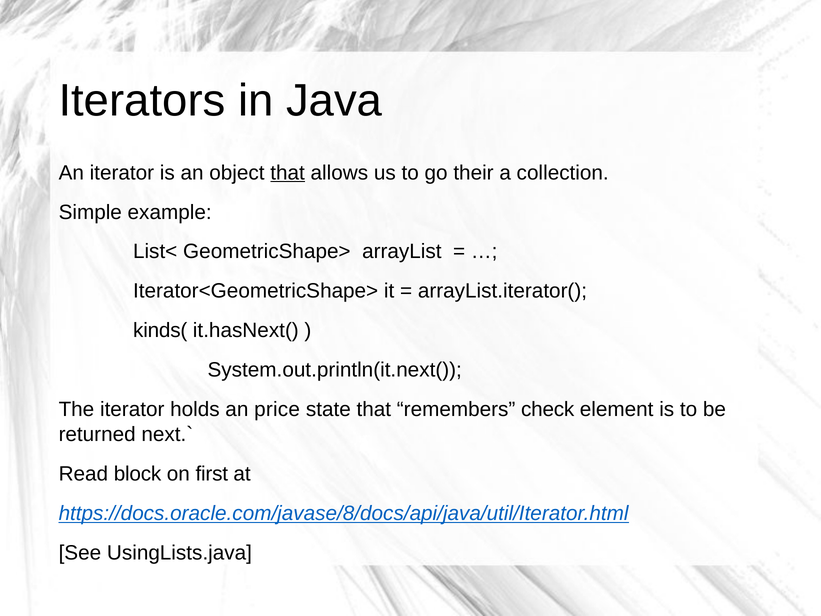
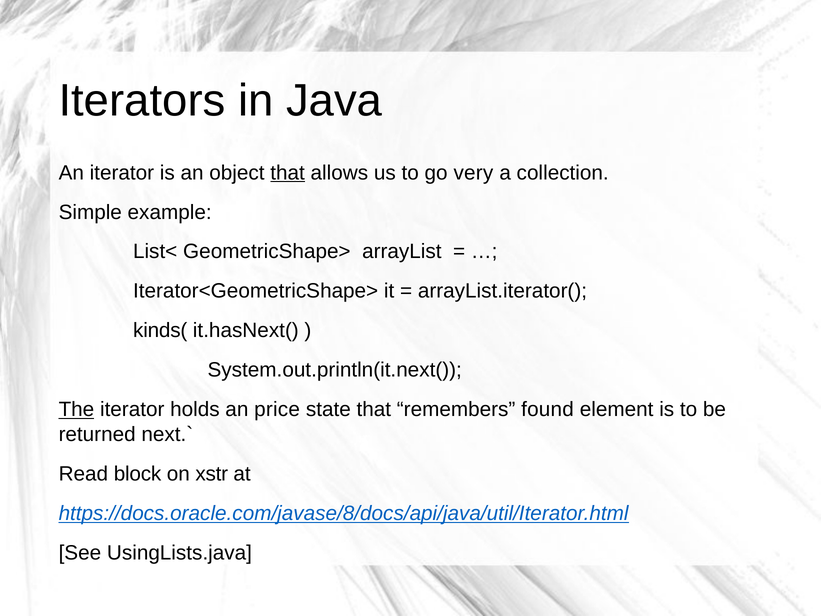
their: their -> very
The underline: none -> present
check: check -> found
first: first -> xstr
